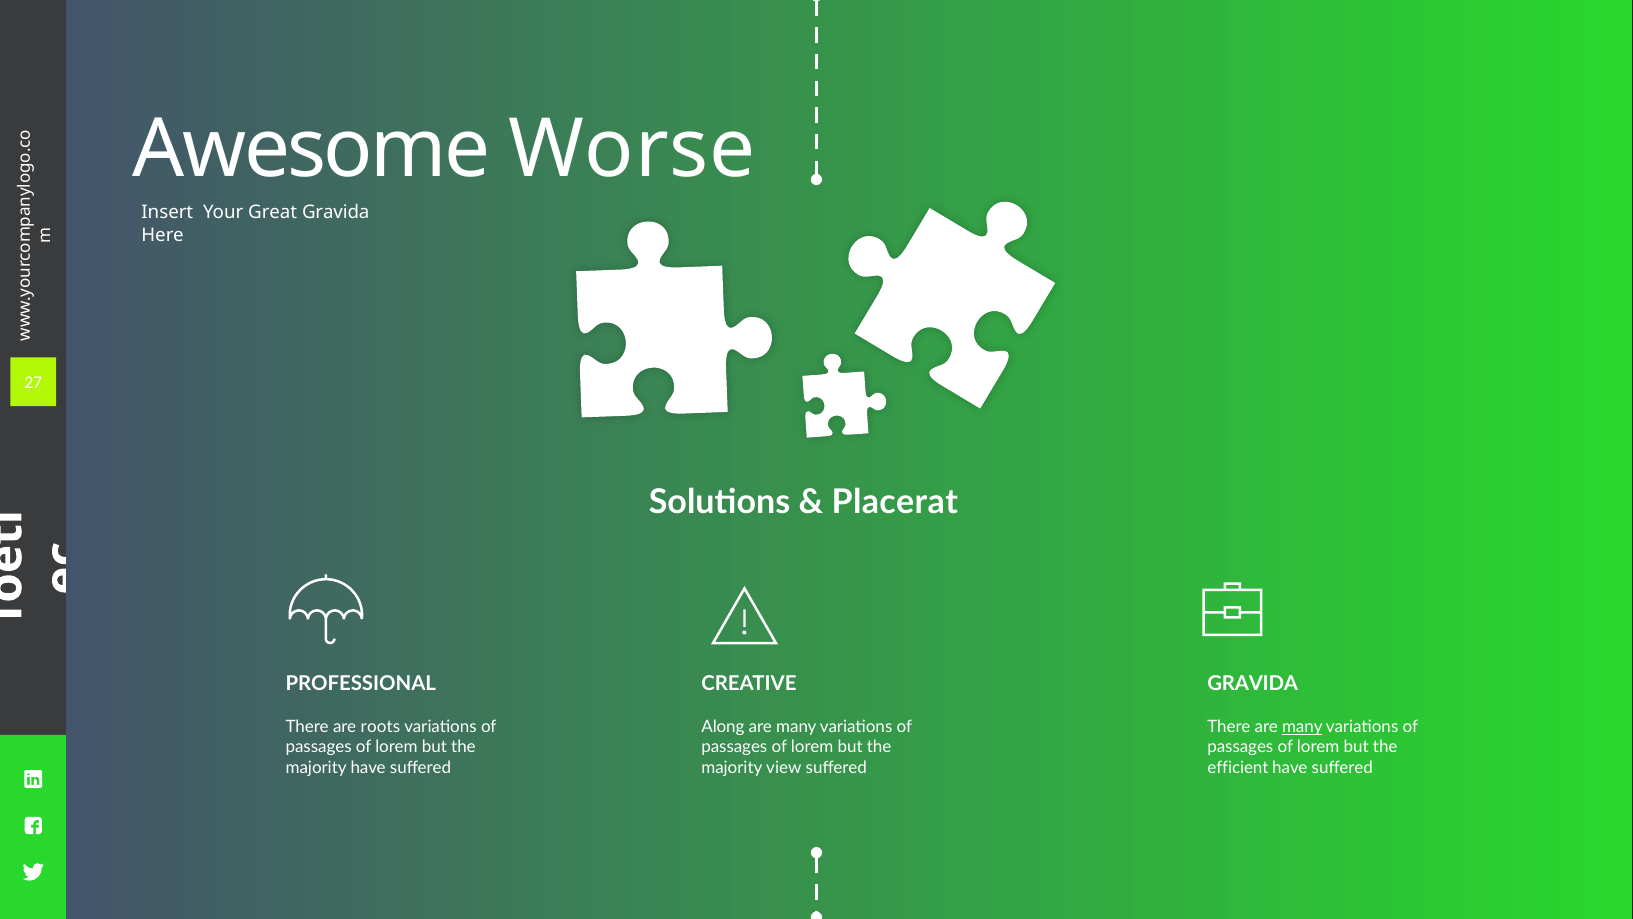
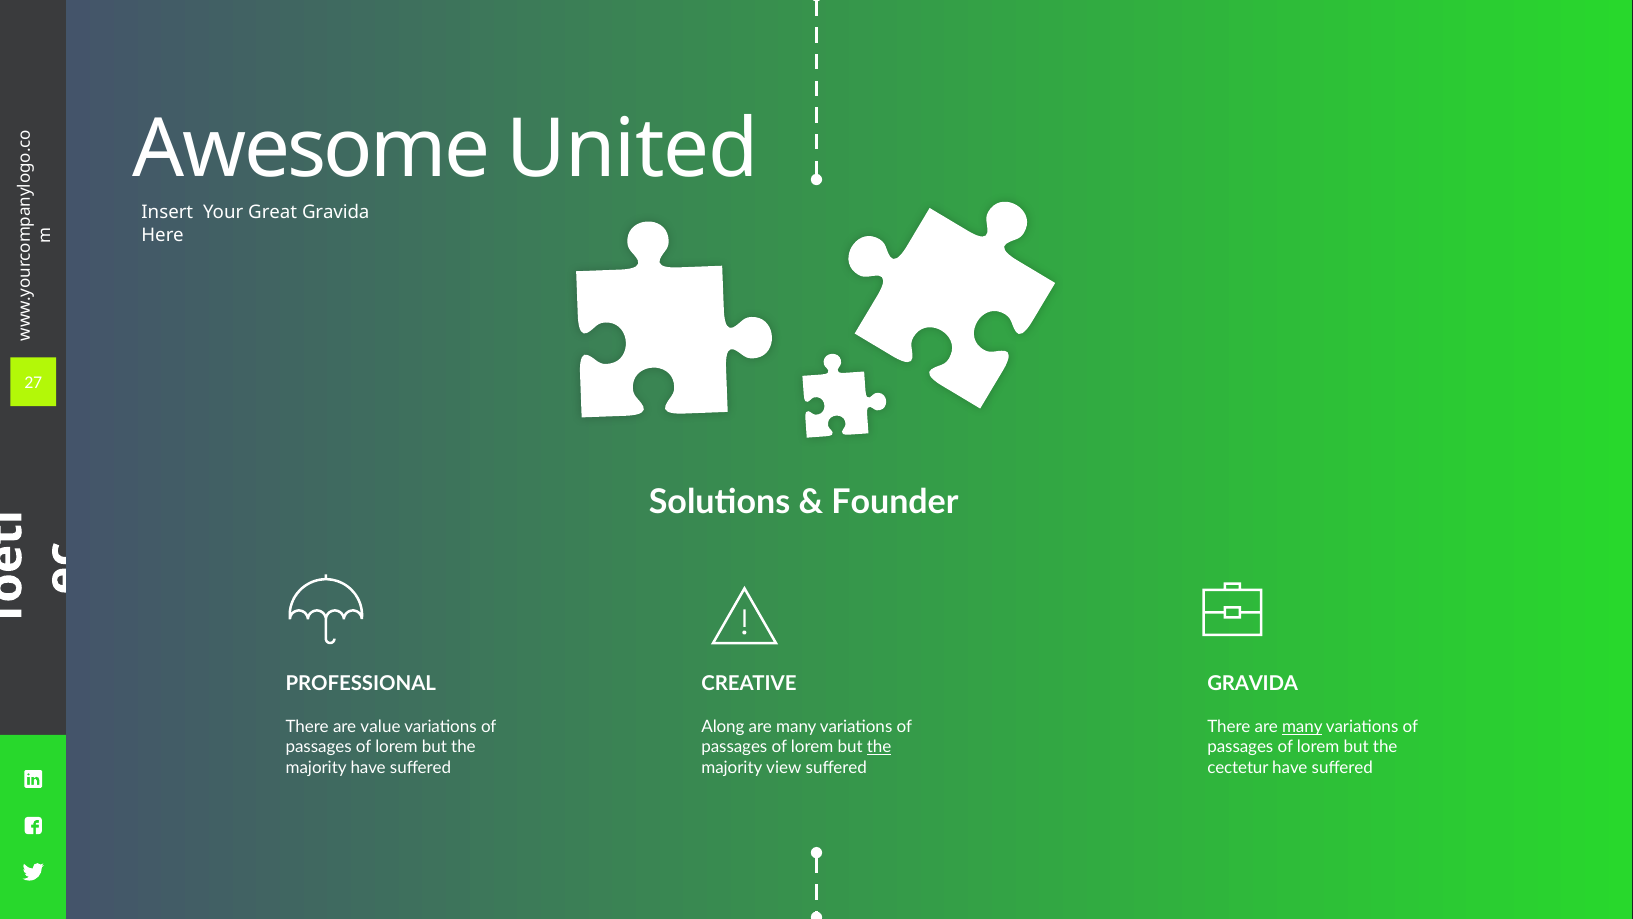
Worse: Worse -> United
Placerat: Placerat -> Founder
roots: roots -> value
the at (879, 747) underline: none -> present
efficient: efficient -> cectetur
